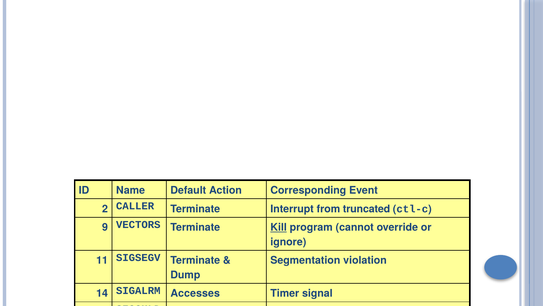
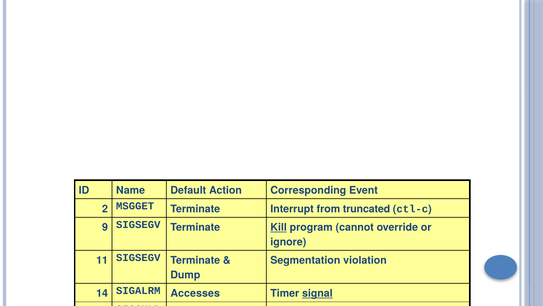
CALLER: CALLER -> MSGGET
9 VECTORS: VECTORS -> SIGSEGV
signal underline: none -> present
